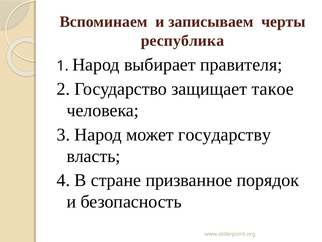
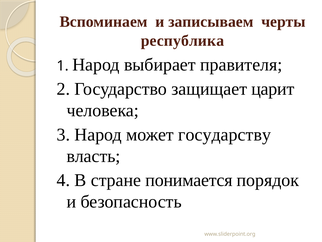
такое: такое -> царит
призванное: призванное -> понимается
